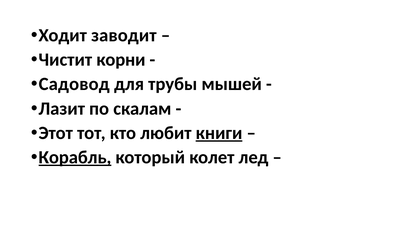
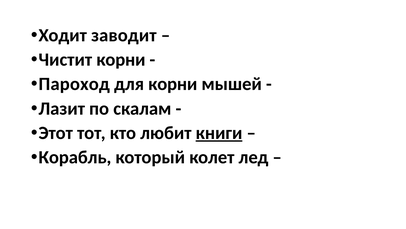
Садовод: Садовод -> Пароход
для трубы: трубы -> корни
Корабль underline: present -> none
